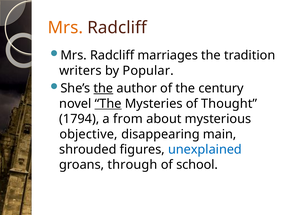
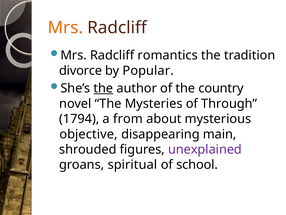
marriages: marriages -> romantics
writers: writers -> divorce
century: century -> country
The at (108, 103) underline: present -> none
Thought: Thought -> Through
unexplained colour: blue -> purple
through: through -> spiritual
